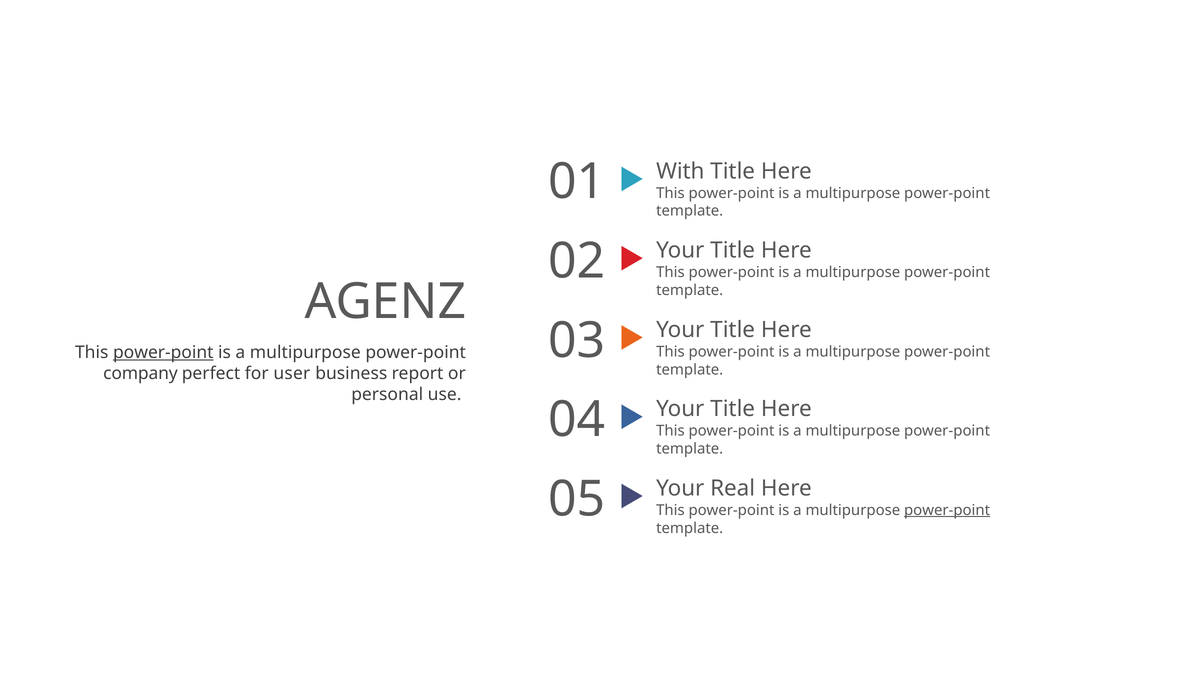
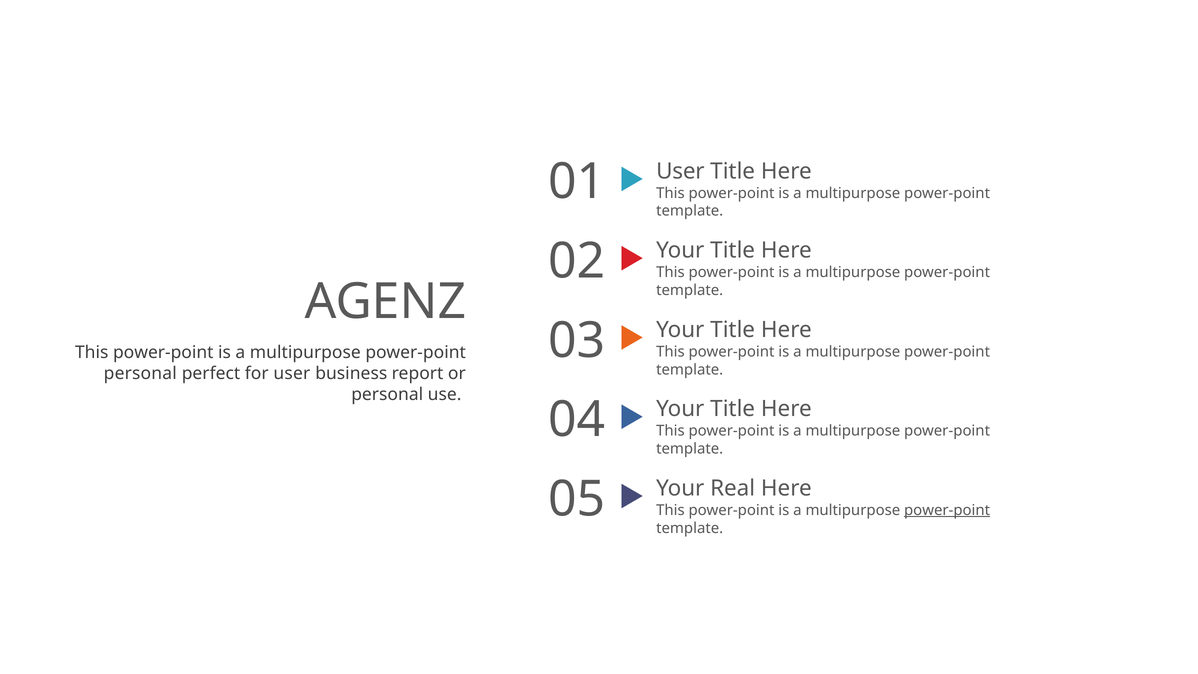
01 With: With -> User
power-point at (163, 352) underline: present -> none
company at (140, 373): company -> personal
